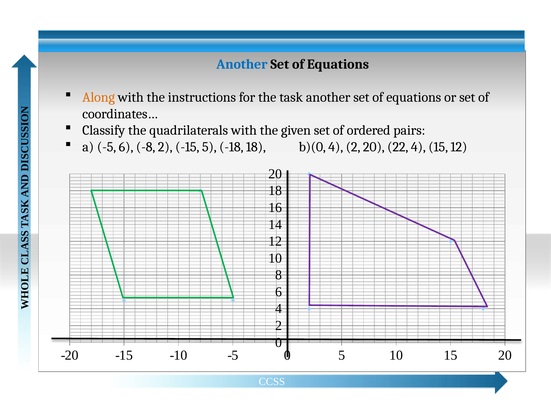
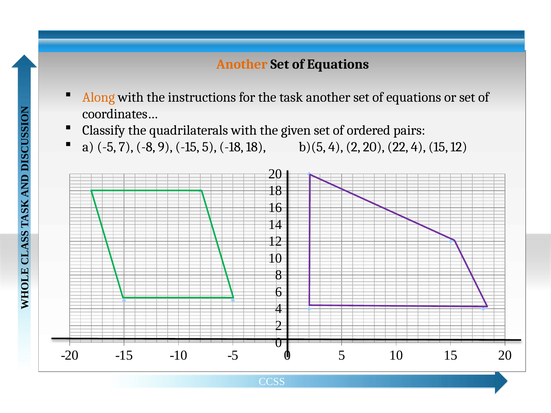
Another at (242, 64) colour: blue -> orange
-5 6: 6 -> 7
-8 2: 2 -> 9
b)(0: b)(0 -> b)(5
